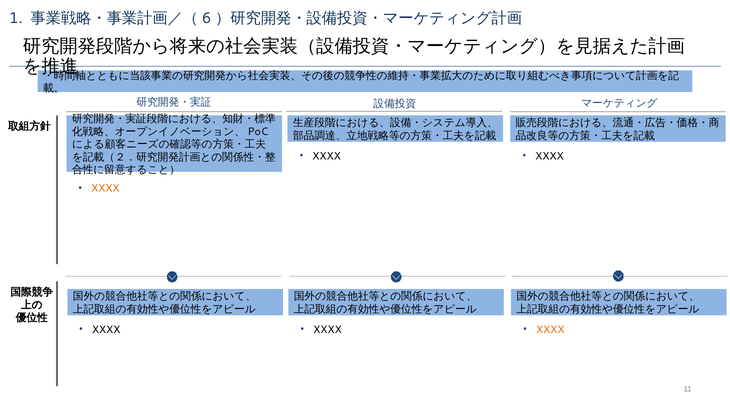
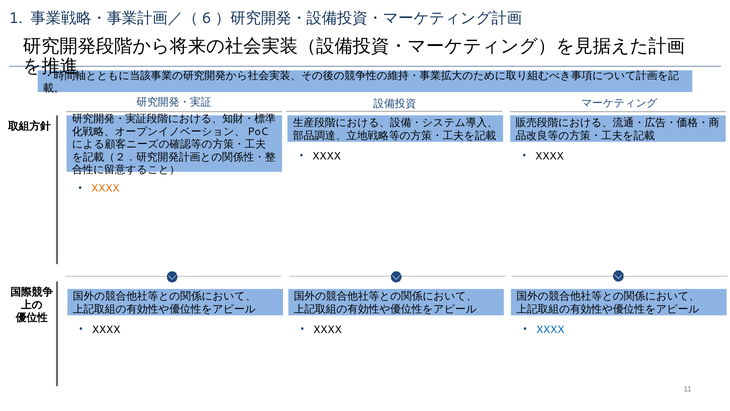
XXXX at (550, 329) colour: orange -> blue
